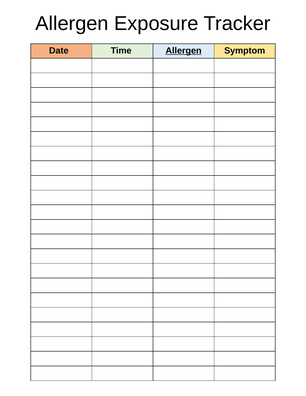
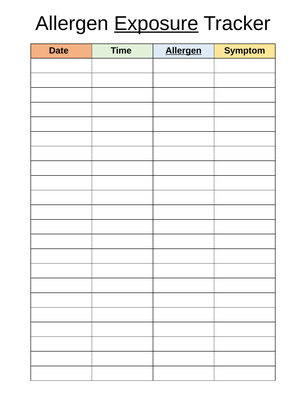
Exposure underline: none -> present
